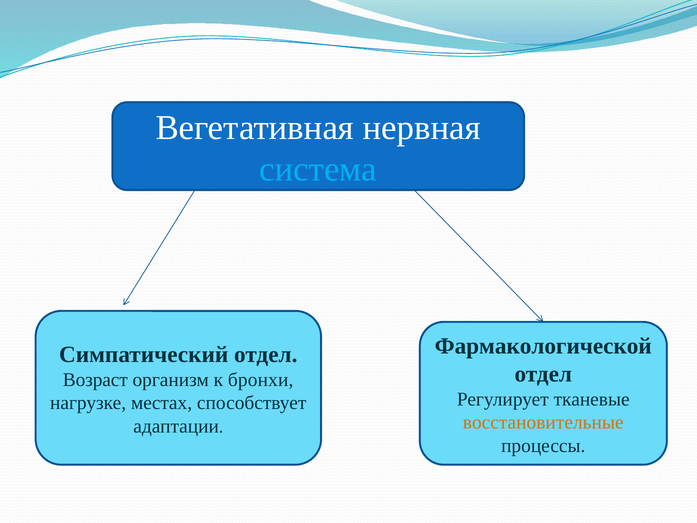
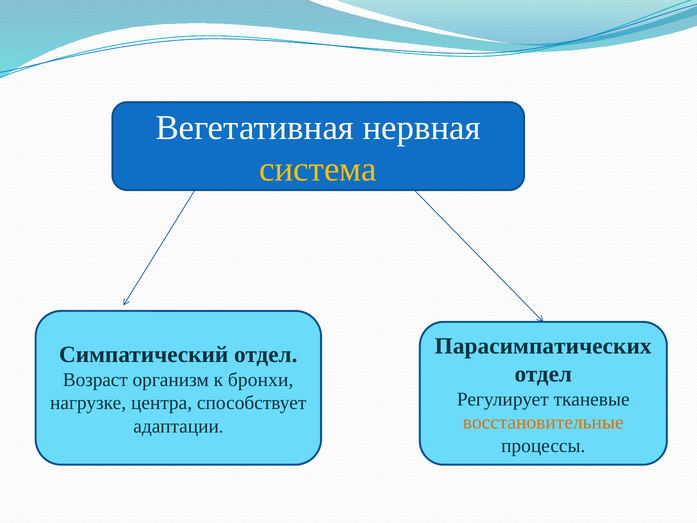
система colour: light blue -> yellow
Фармакологической: Фармакологической -> Парасимпатических
местах: местах -> центра
